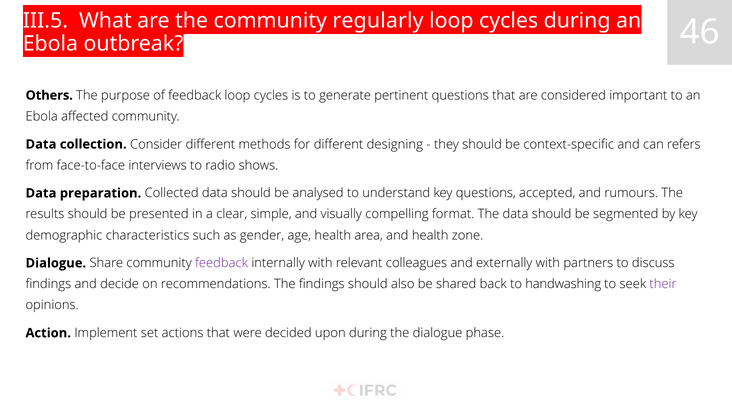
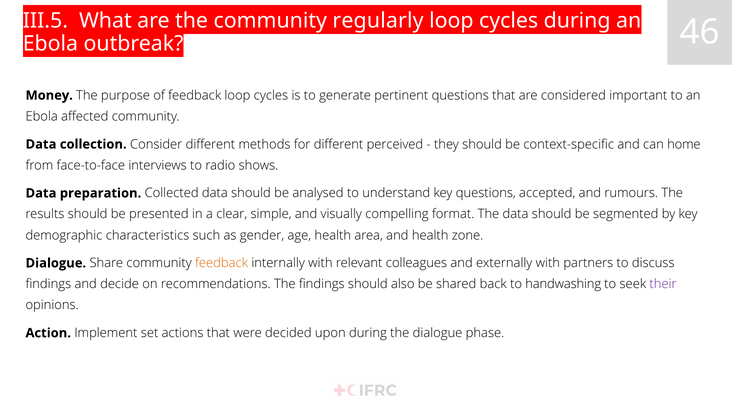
Others: Others -> Money
designing: designing -> perceived
refers: refers -> home
feedback at (222, 263) colour: purple -> orange
